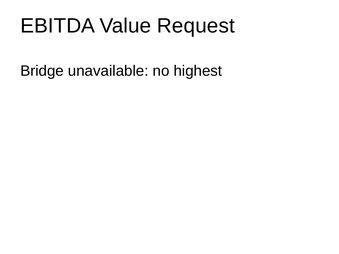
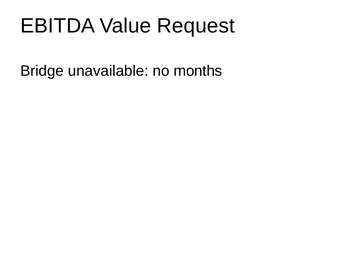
highest: highest -> months
